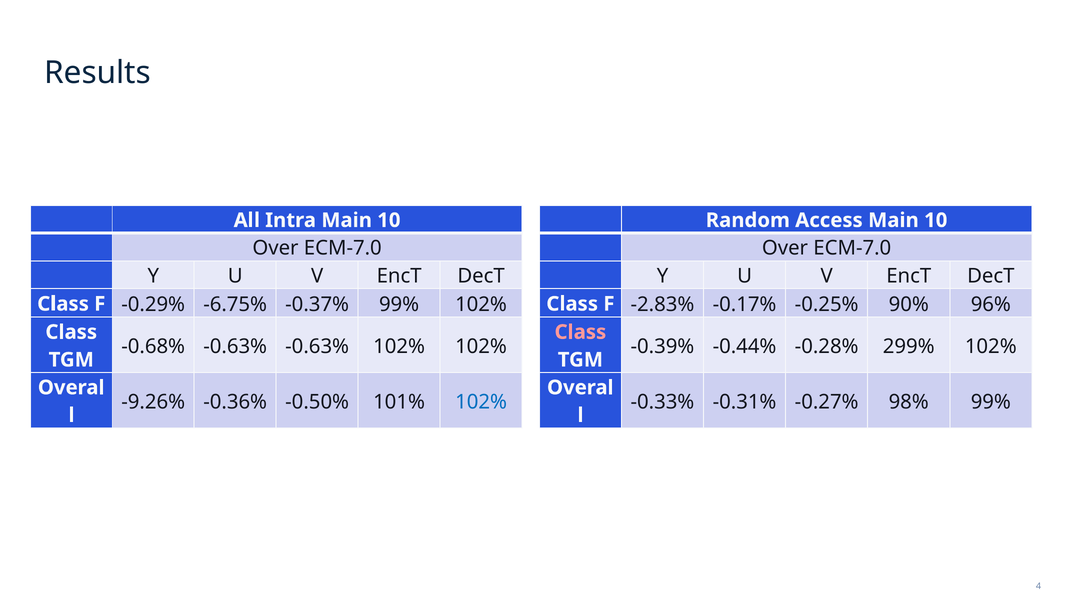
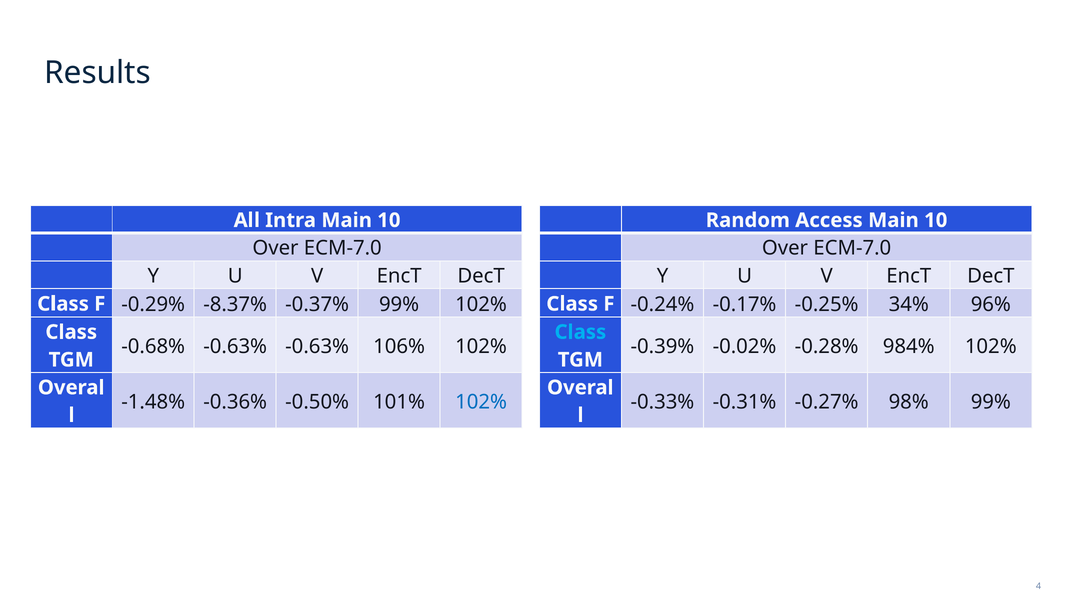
-6.75%: -6.75% -> -8.37%
-2.83%: -2.83% -> -0.24%
90%: 90% -> 34%
Class at (580, 332) colour: pink -> light blue
-0.63% 102%: 102% -> 106%
-0.44%: -0.44% -> -0.02%
299%: 299% -> 984%
-9.26%: -9.26% -> -1.48%
